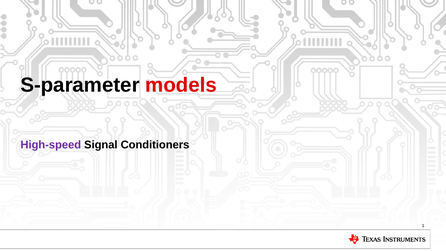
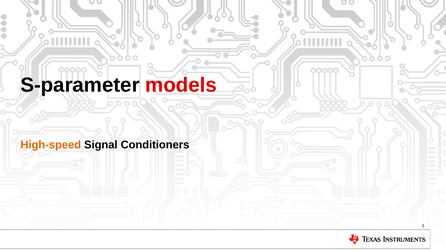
High-speed colour: purple -> orange
